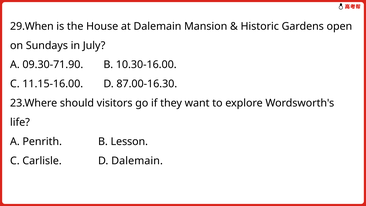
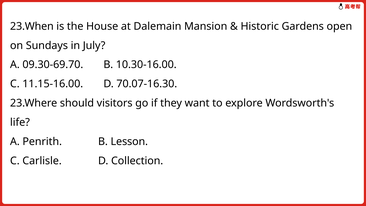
29.When: 29.When -> 23.When
09.30-71.90: 09.30-71.90 -> 09.30-69.70
87.00-16.30: 87.00-16.30 -> 70.07-16.30
D Dalemain: Dalemain -> Collection
